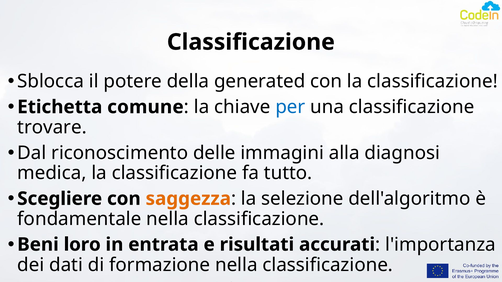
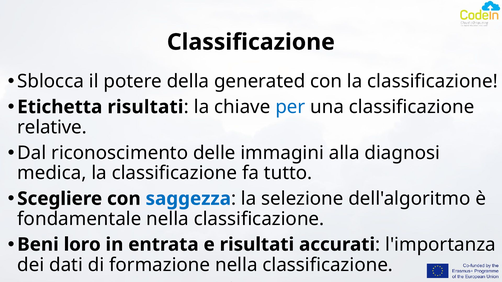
Etichetta comune: comune -> risultati
trovare at (52, 127): trovare -> relative
saggezza colour: orange -> blue
